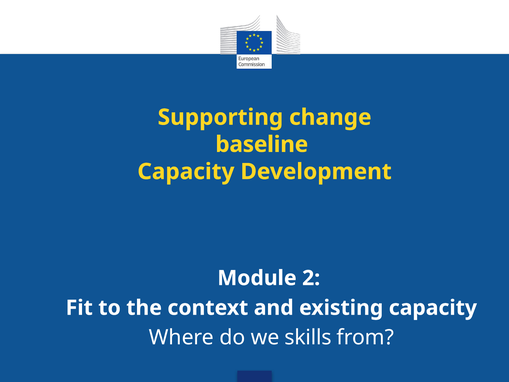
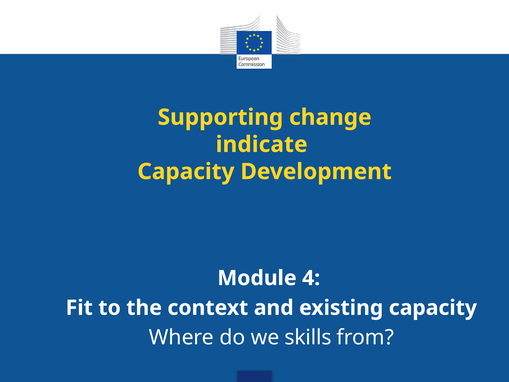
baseline: baseline -> indicate
2: 2 -> 4
